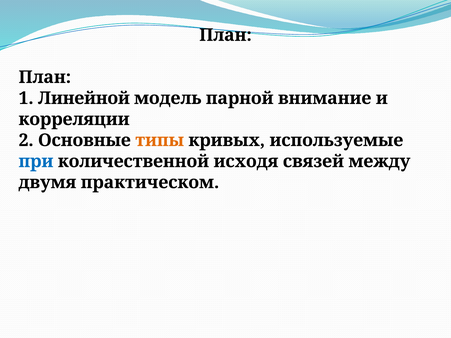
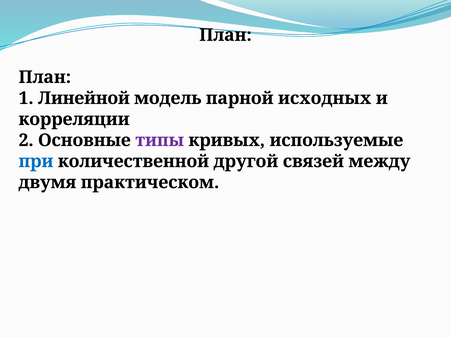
внимание: внимание -> исходных
типы colour: orange -> purple
исходя: исходя -> другой
